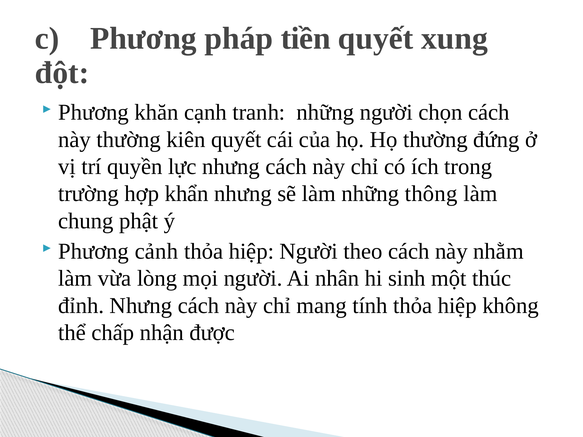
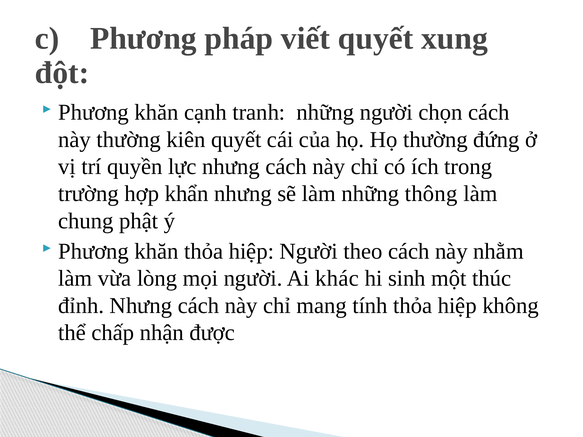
tiền: tiền -> viết
cảnh at (156, 251): cảnh -> khăn
nhân: nhân -> khác
